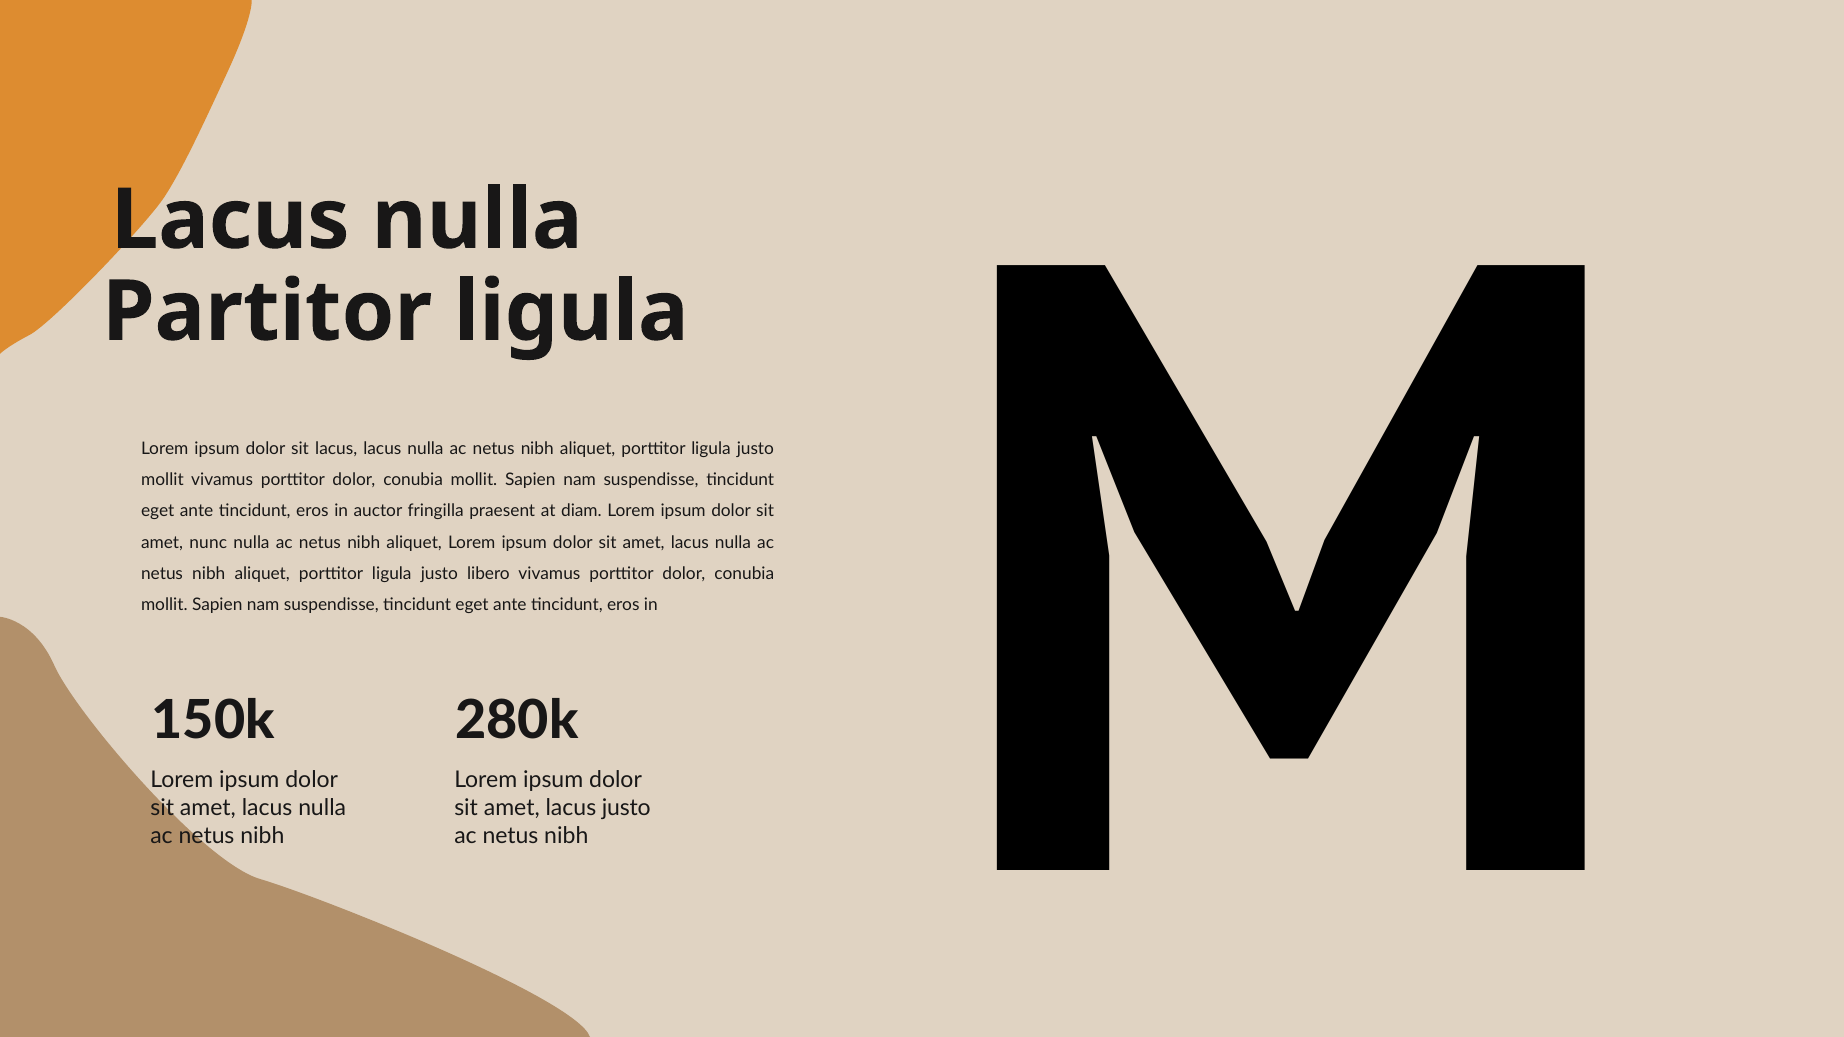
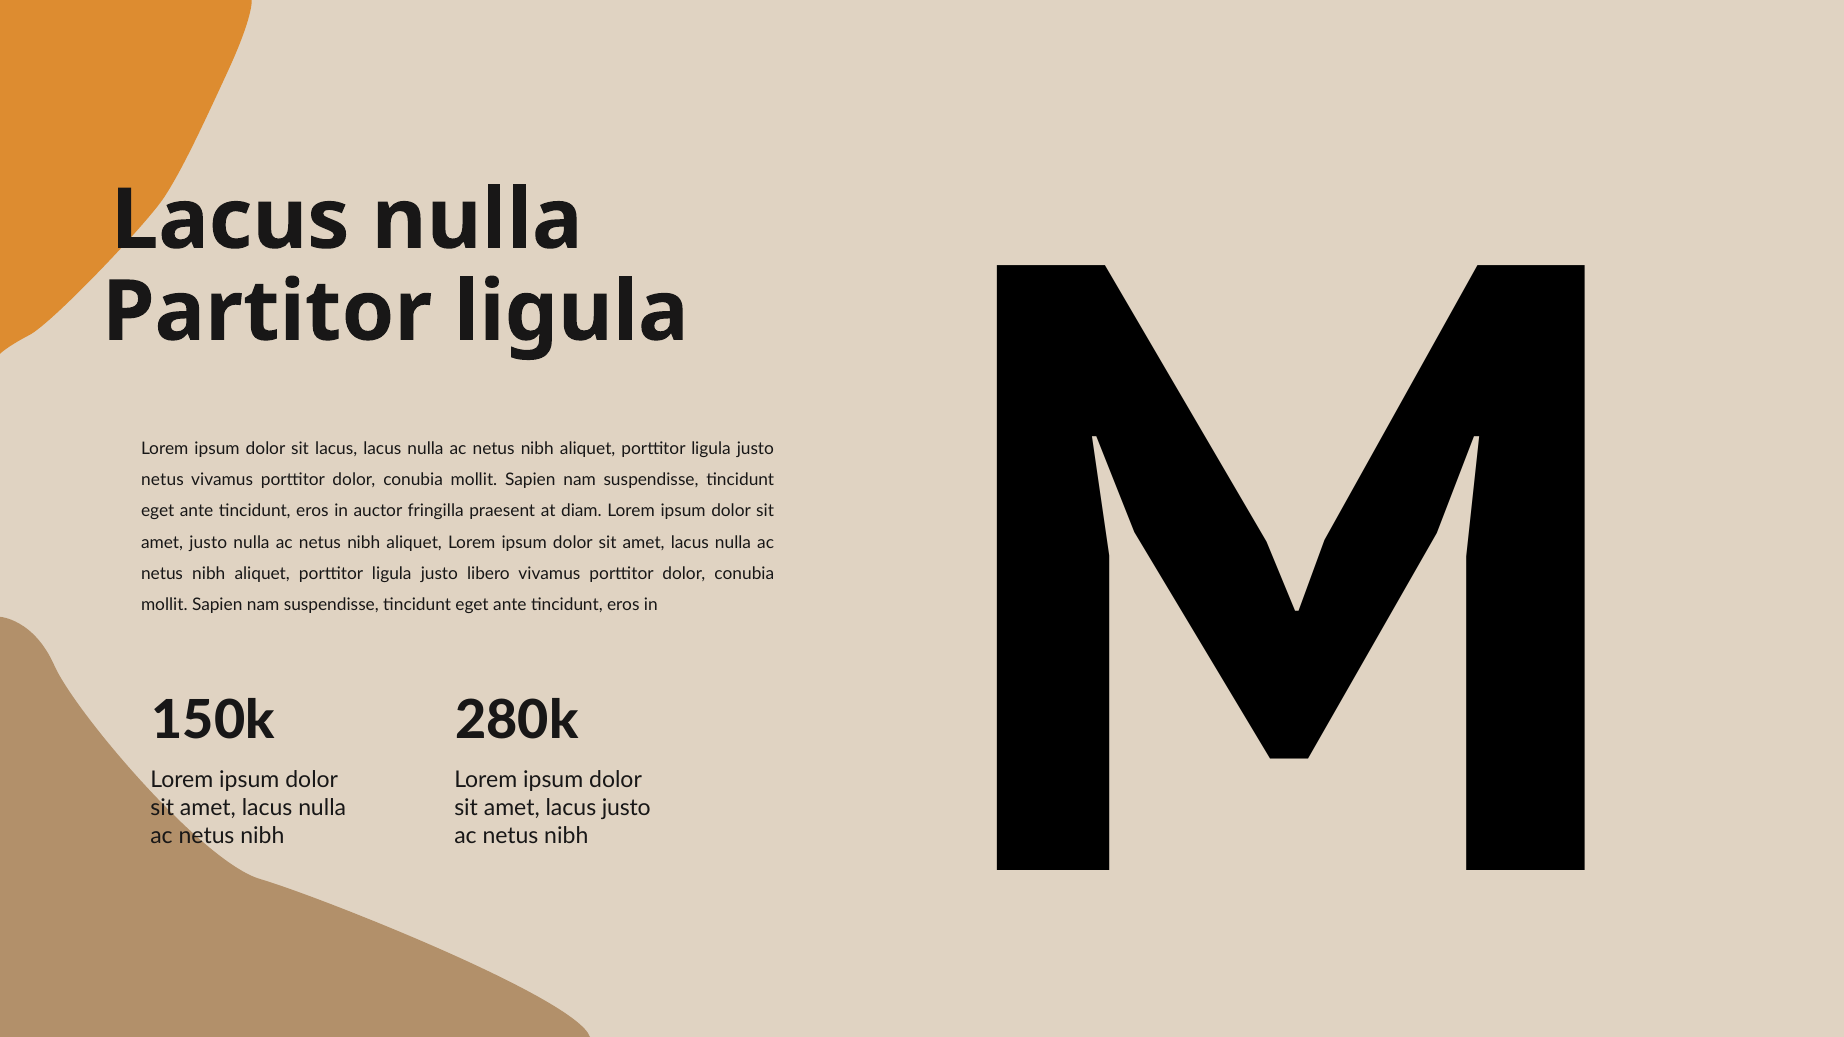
mollit at (162, 480): mollit -> netus
amet nunc: nunc -> justo
